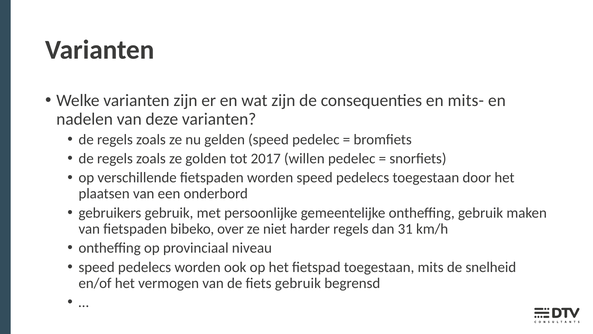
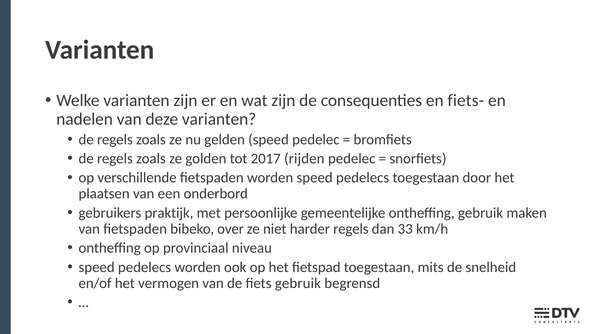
mits-: mits- -> fiets-
willen: willen -> rijden
gebruikers gebruik: gebruik -> praktijk
31: 31 -> 33
